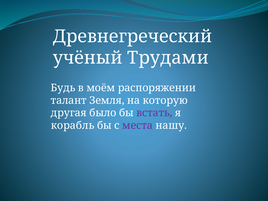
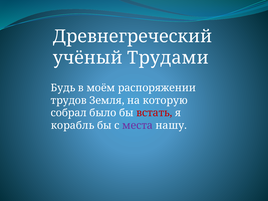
талант: талант -> трудов
другая: другая -> собрал
встать colour: purple -> red
